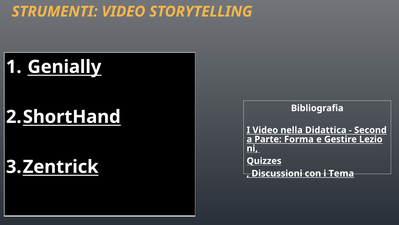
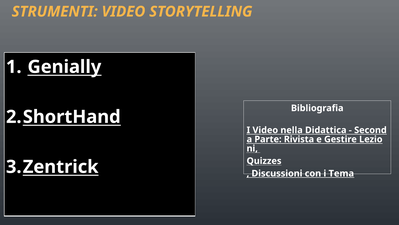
Forma: Forma -> Rivista
